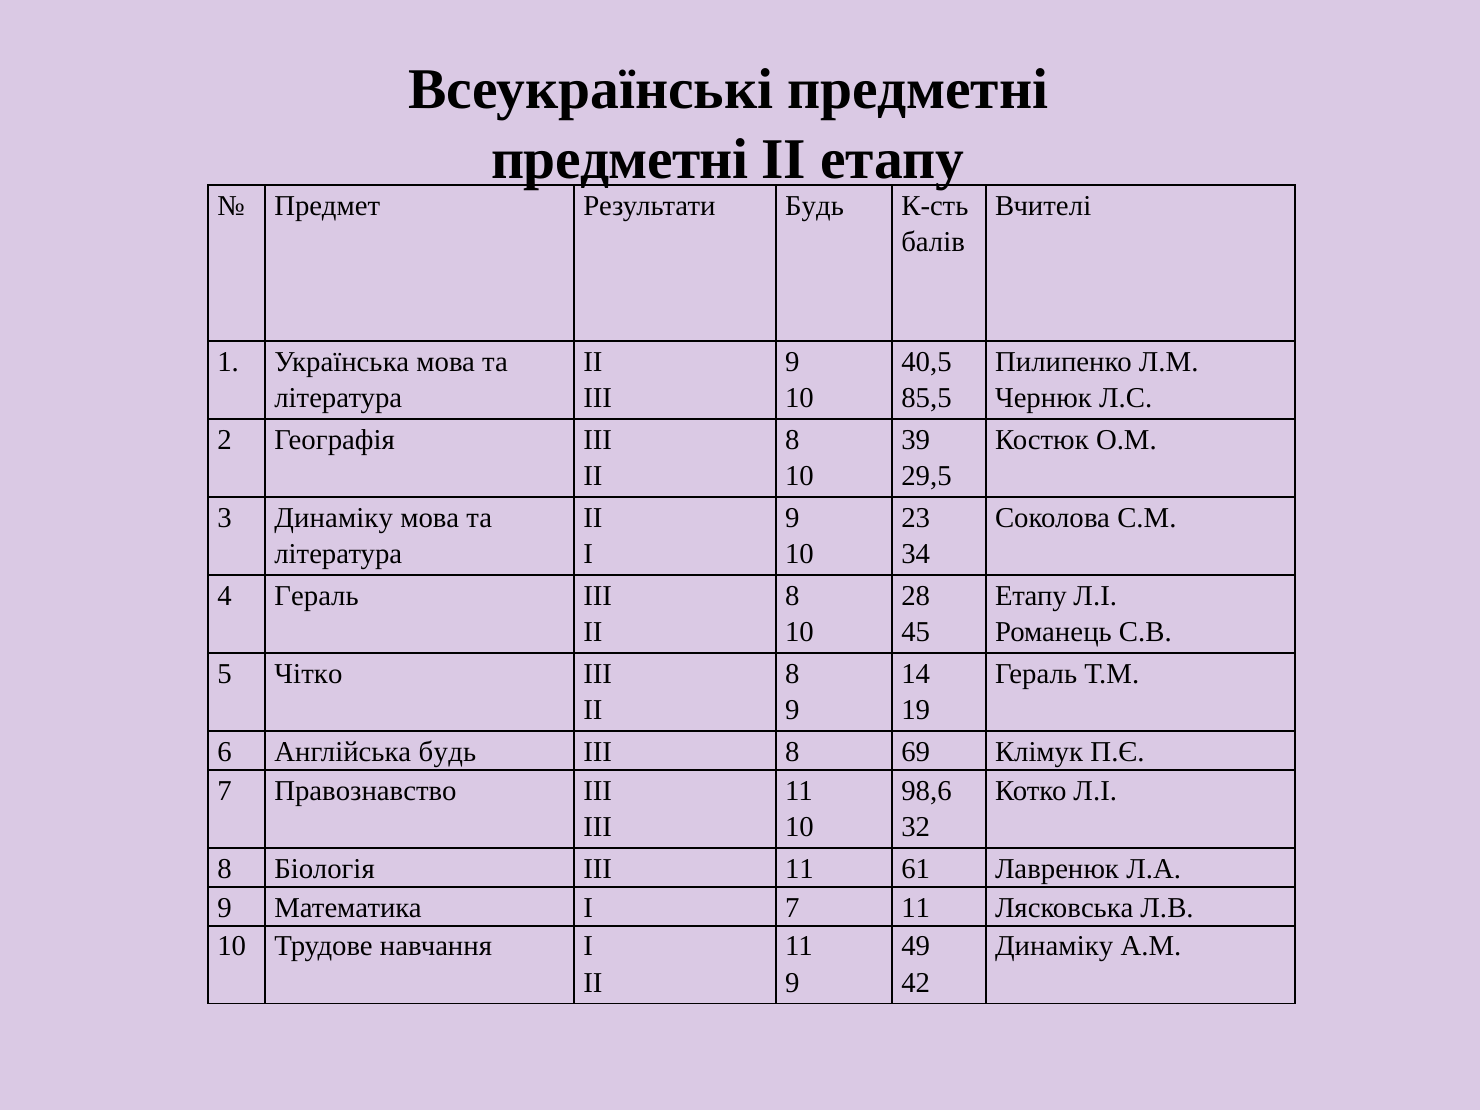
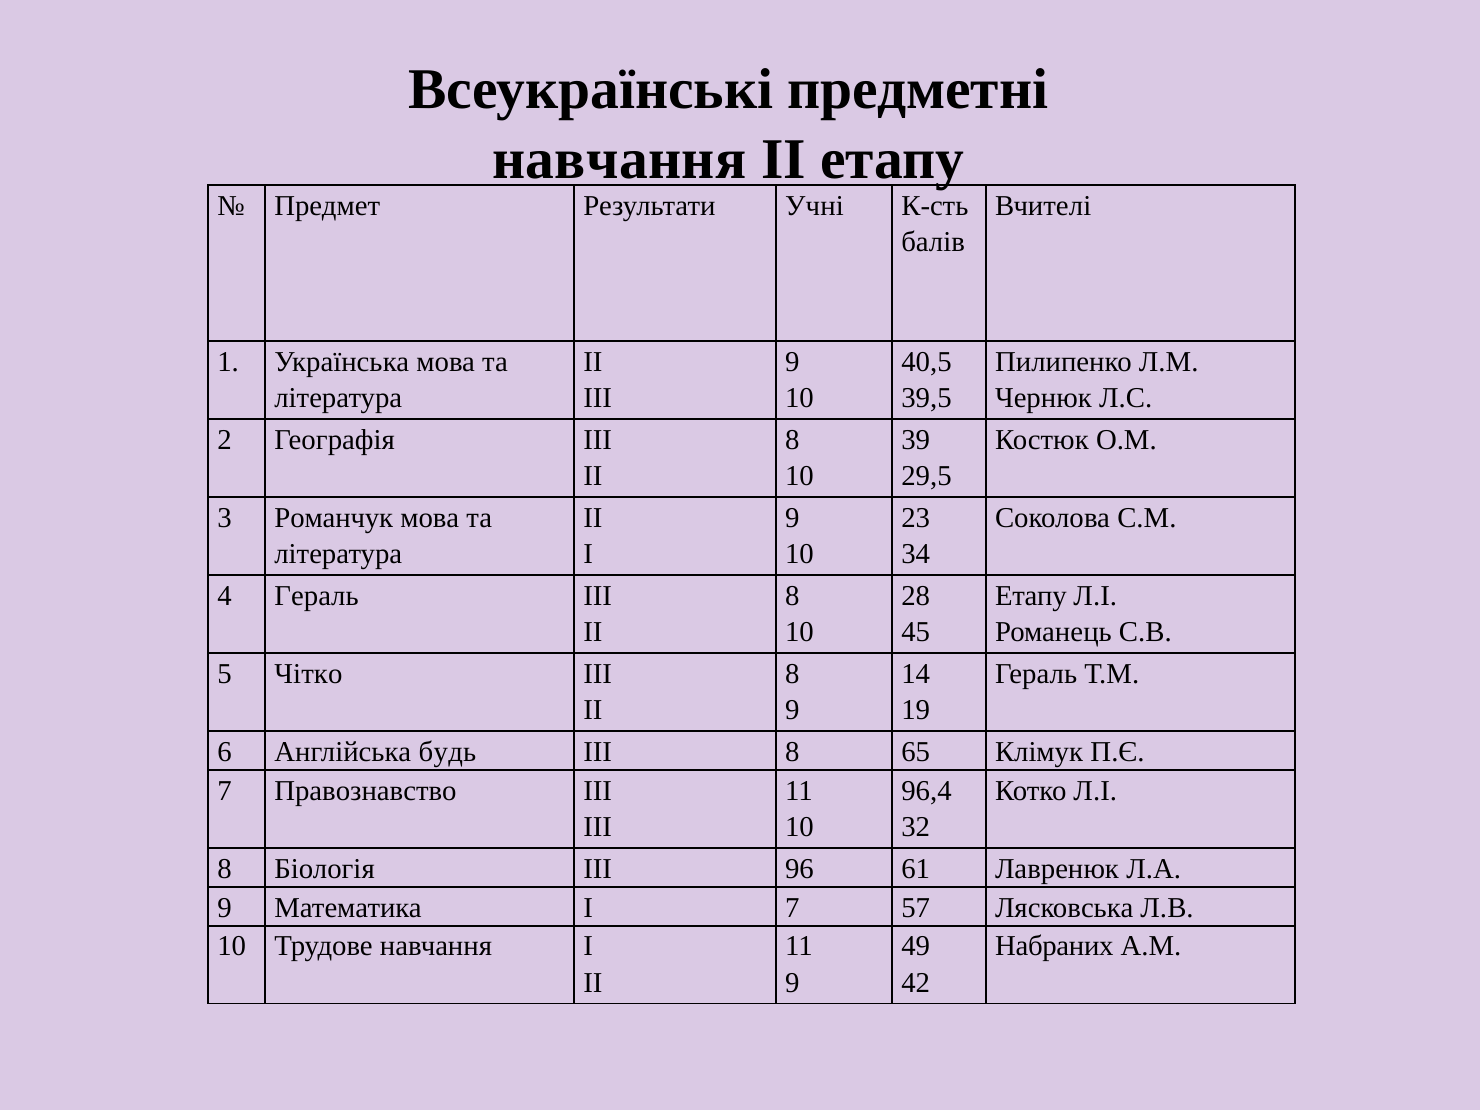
предметні at (620, 159): предметні -> навчання
Результати Будь: Будь -> Учні
85,5: 85,5 -> 39,5
3 Динаміку: Динаміку -> Романчук
69: 69 -> 65
98,6: 98,6 -> 96,4
Біологія ІІІ 11: 11 -> 96
7 11: 11 -> 57
Динаміку at (1054, 946): Динаміку -> Набраних
